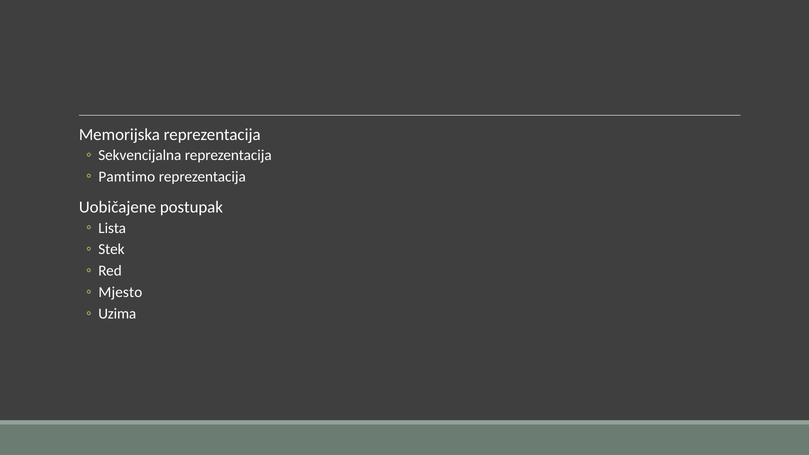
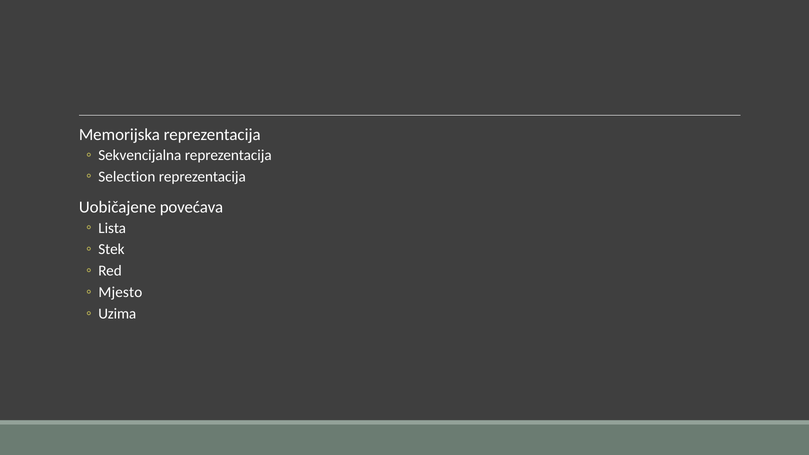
Pamtimo: Pamtimo -> Selection
postupak: postupak -> povećava
